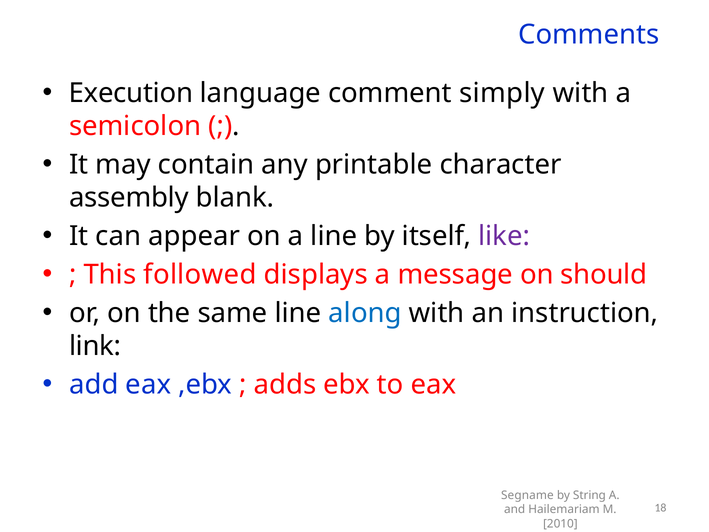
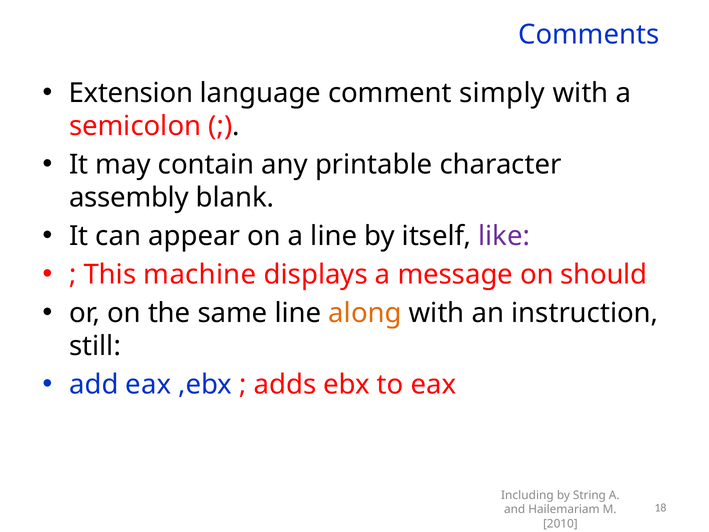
Execution: Execution -> Extension
followed: followed -> machine
along colour: blue -> orange
link: link -> still
Segname: Segname -> Including
